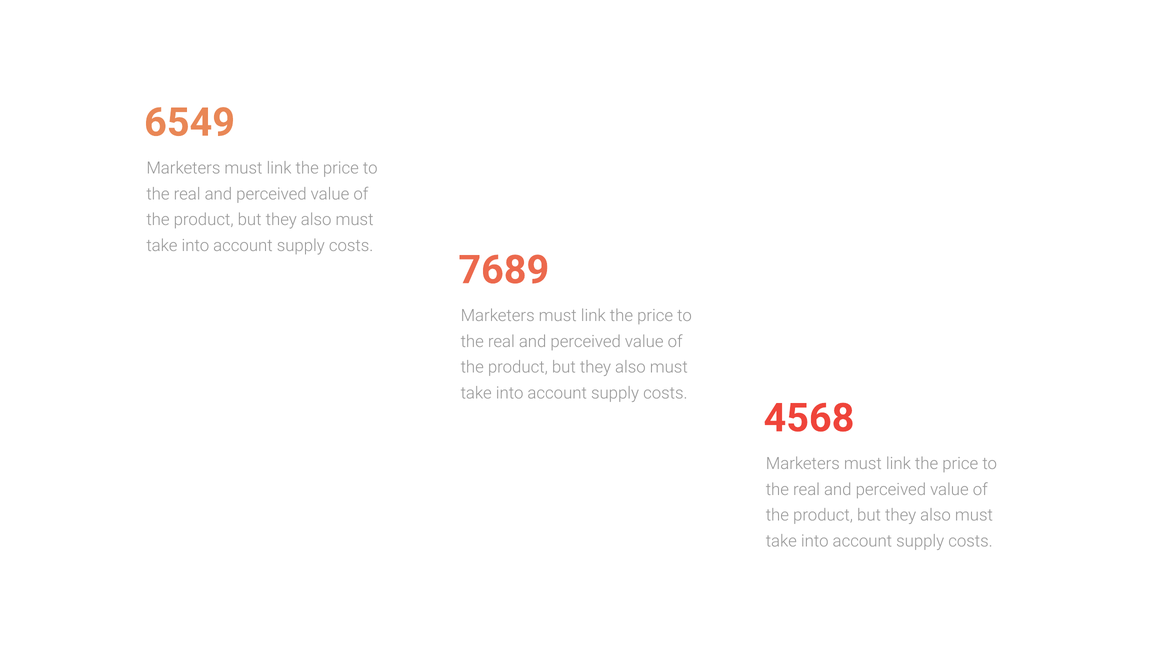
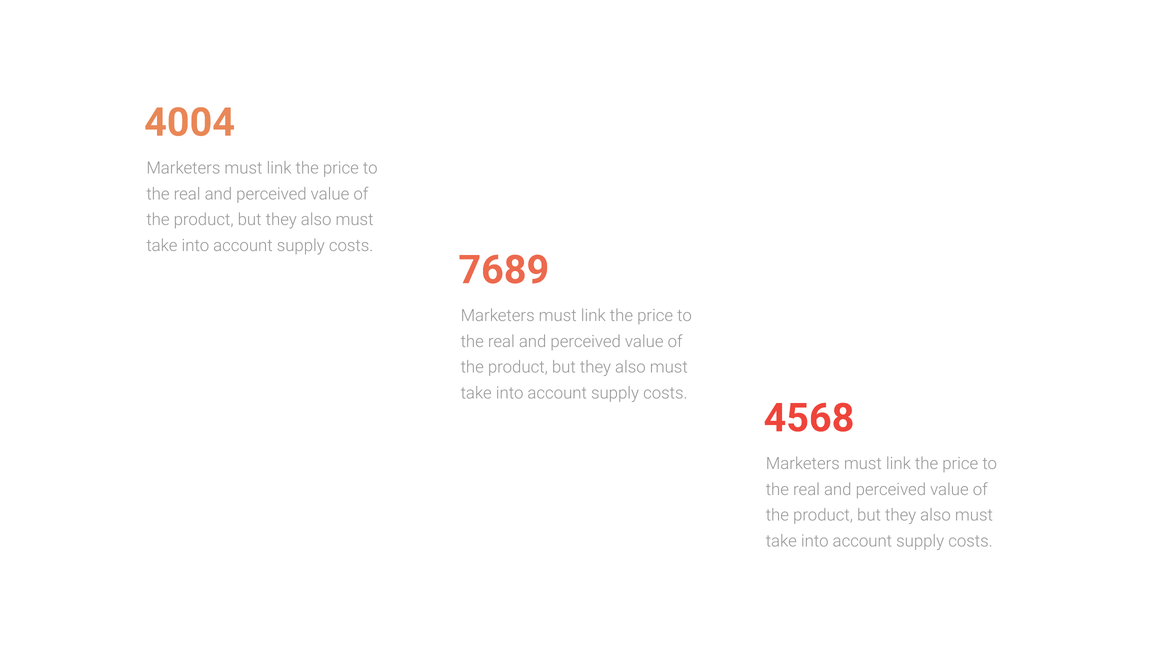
6549: 6549 -> 4004
